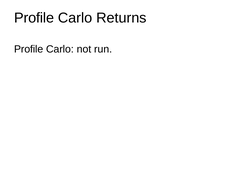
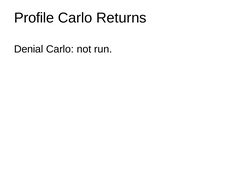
Profile at (29, 49): Profile -> Denial
